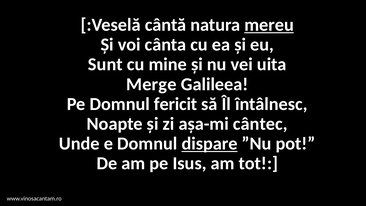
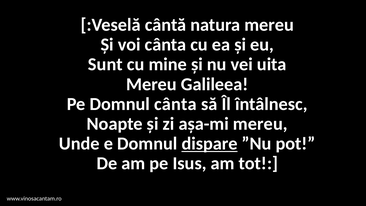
mereu at (269, 25) underline: present -> none
Merge at (151, 84): Merge -> Mereu
Domnul fericit: fericit -> cânta
așa-mi cântec: cântec -> mereu
